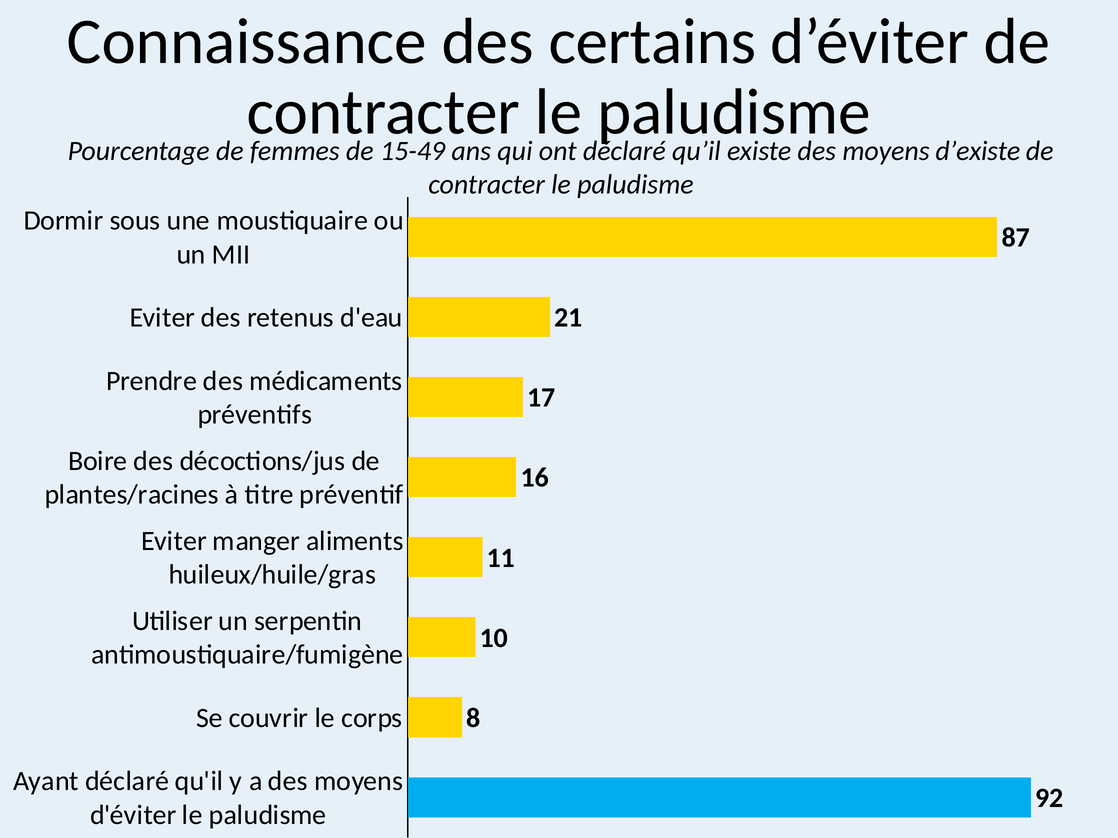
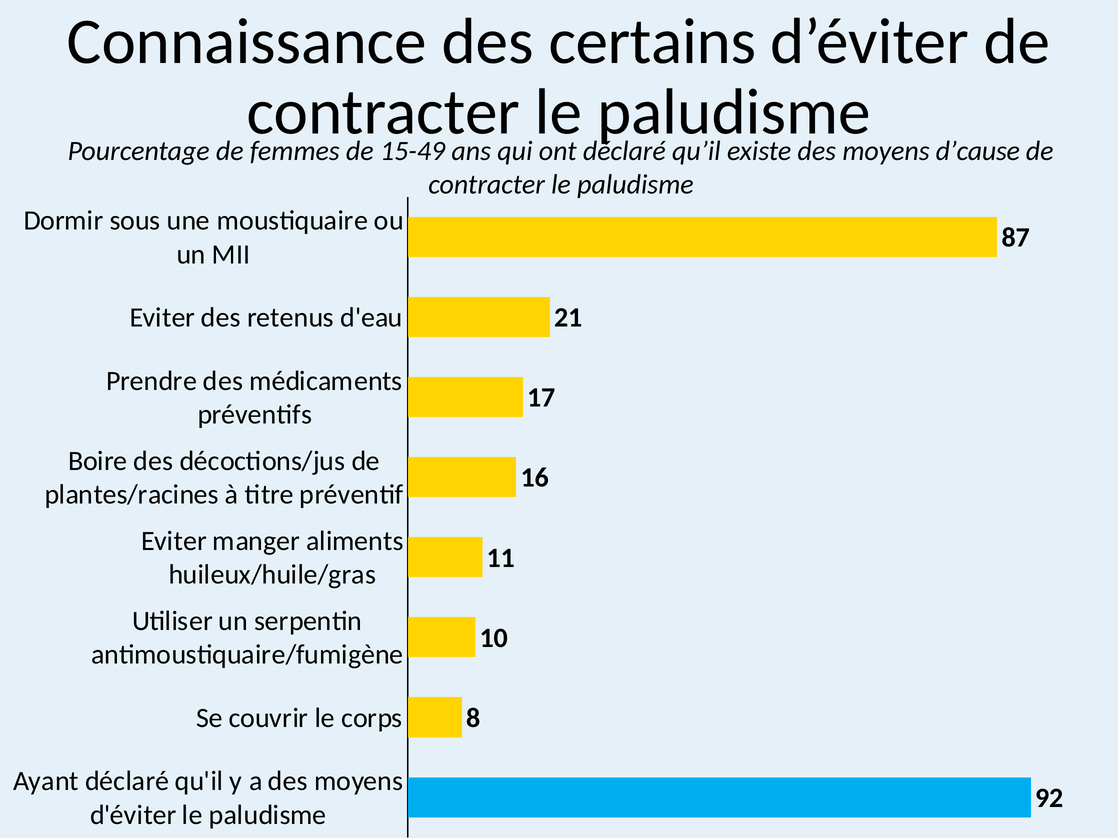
d’existe: d’existe -> d’cause
